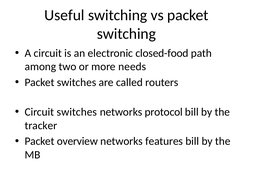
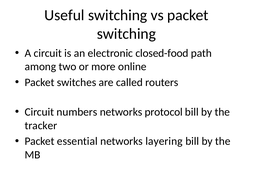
needs: needs -> online
Circuit switches: switches -> numbers
overview: overview -> essential
features: features -> layering
